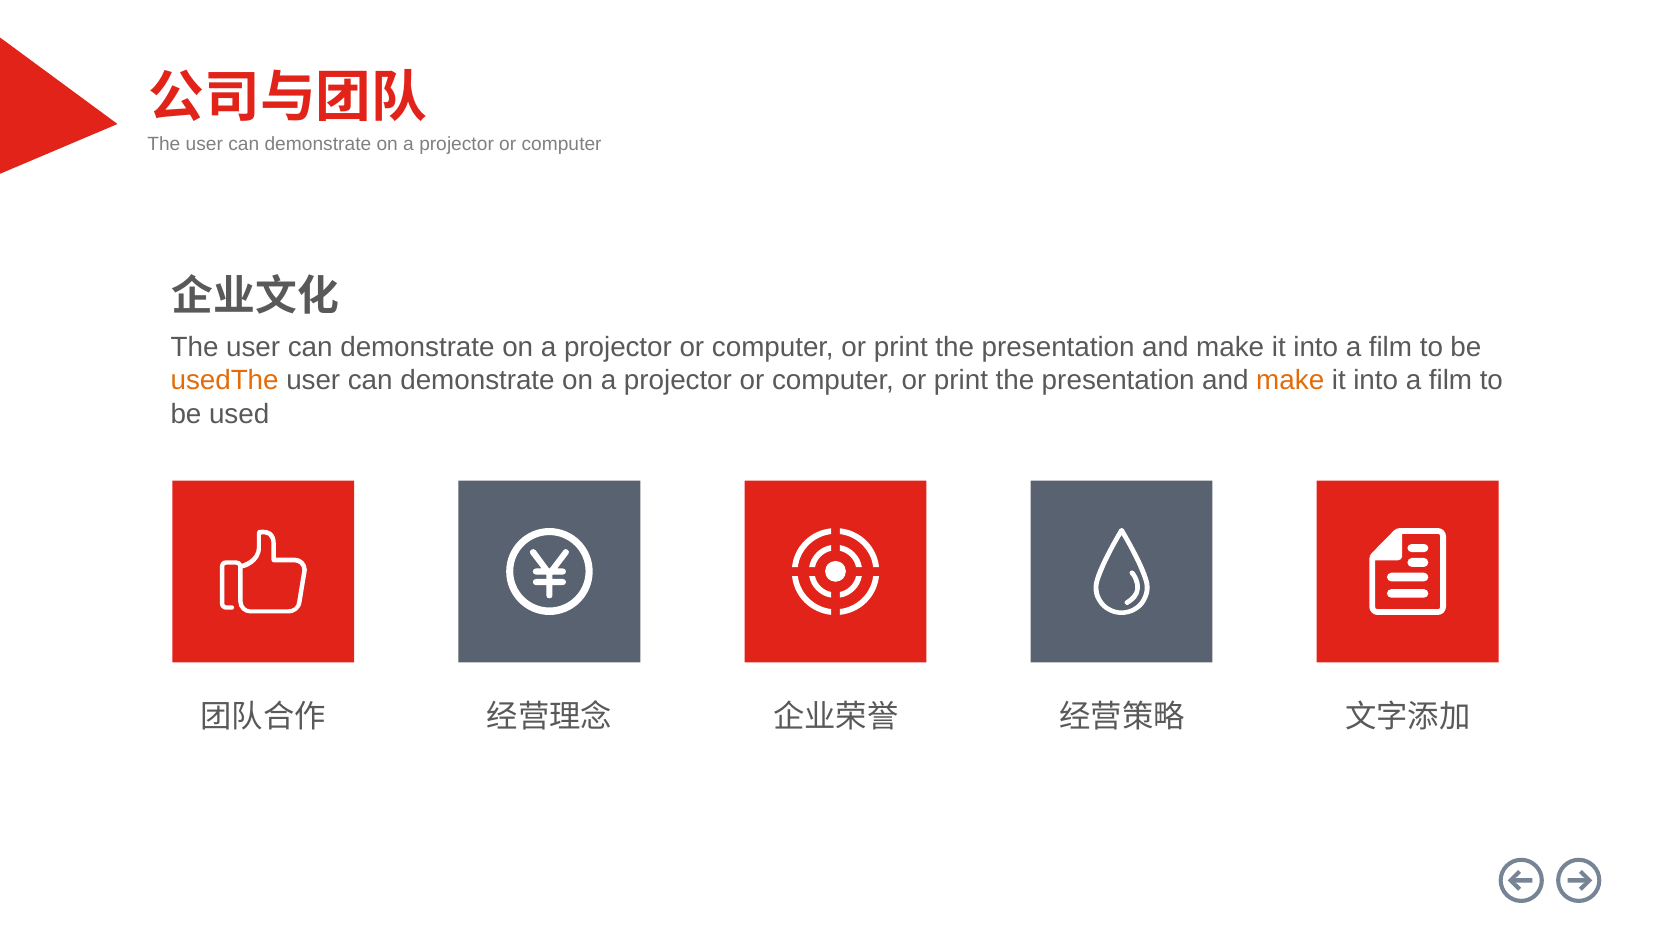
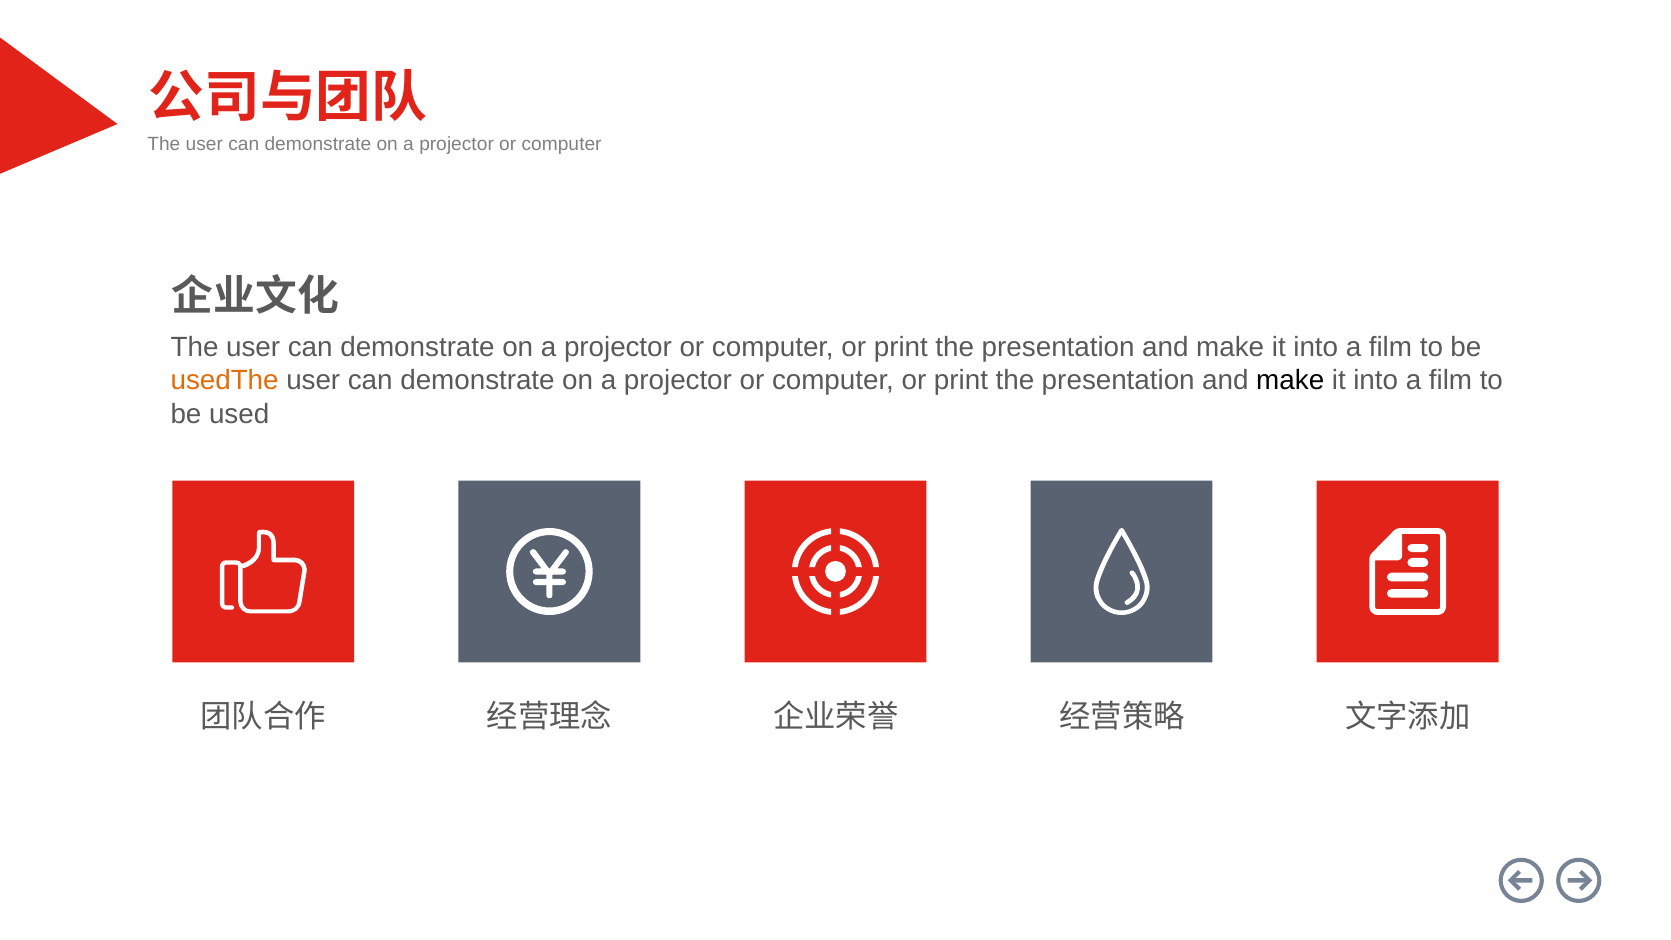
make at (1290, 381) colour: orange -> black
